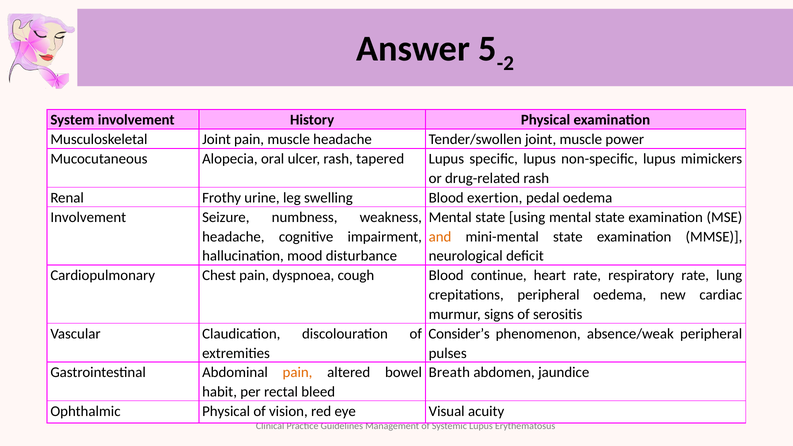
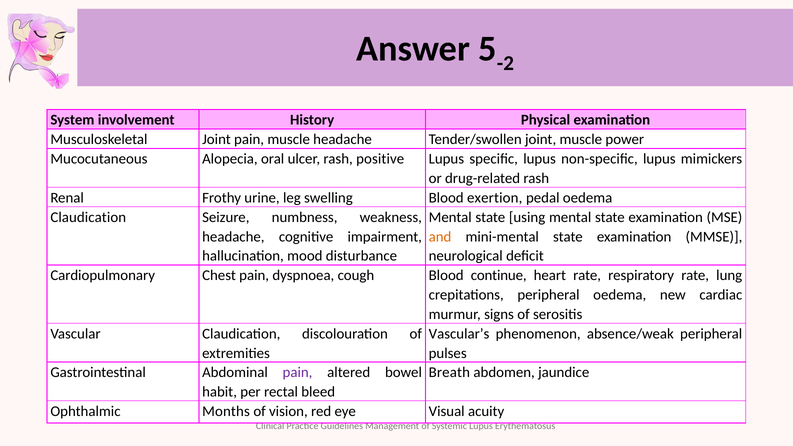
tapered: tapered -> positive
Involvement at (88, 217): Involvement -> Claudication
Consider’s: Consider’s -> Vascular’s
pain at (298, 373) colour: orange -> purple
Ophthalmic Physical: Physical -> Months
